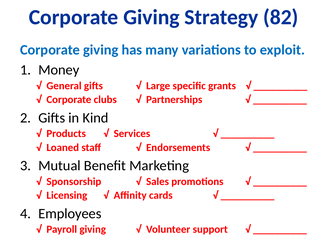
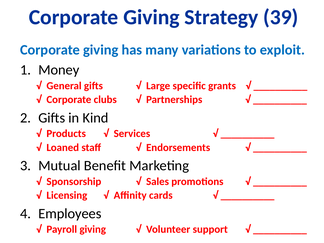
82: 82 -> 39
